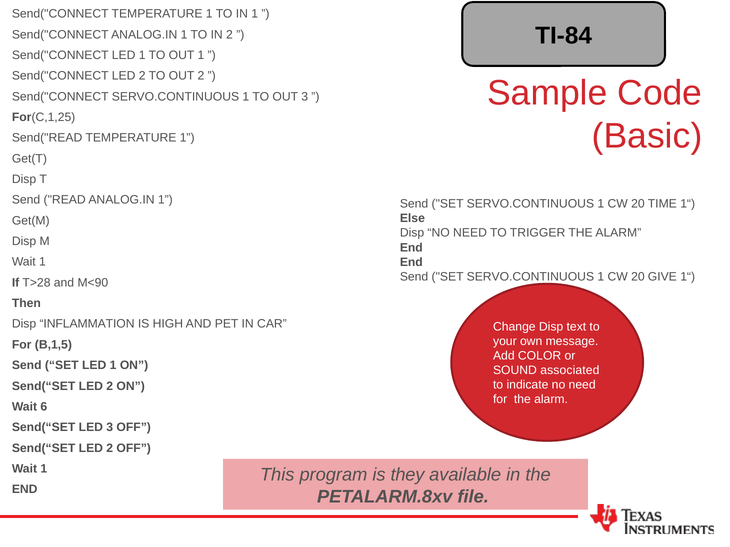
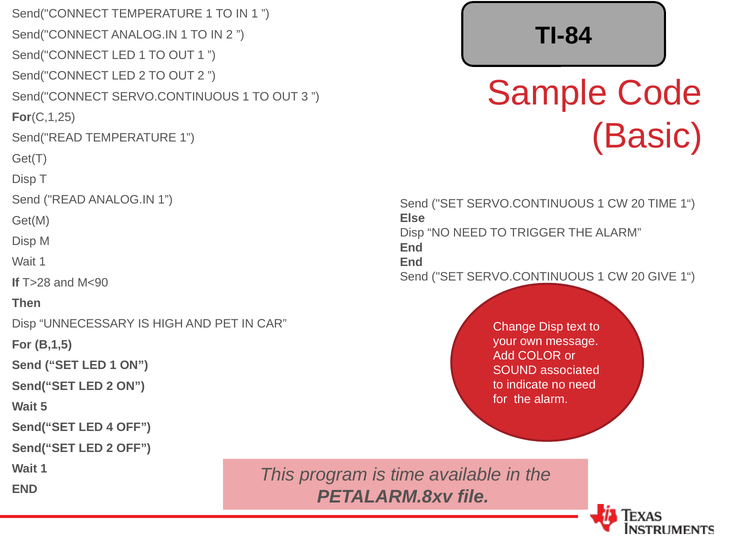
INFLAMMATION: INFLAMMATION -> UNNECESSARY
6: 6 -> 5
LED 3: 3 -> 4
is they: they -> time
